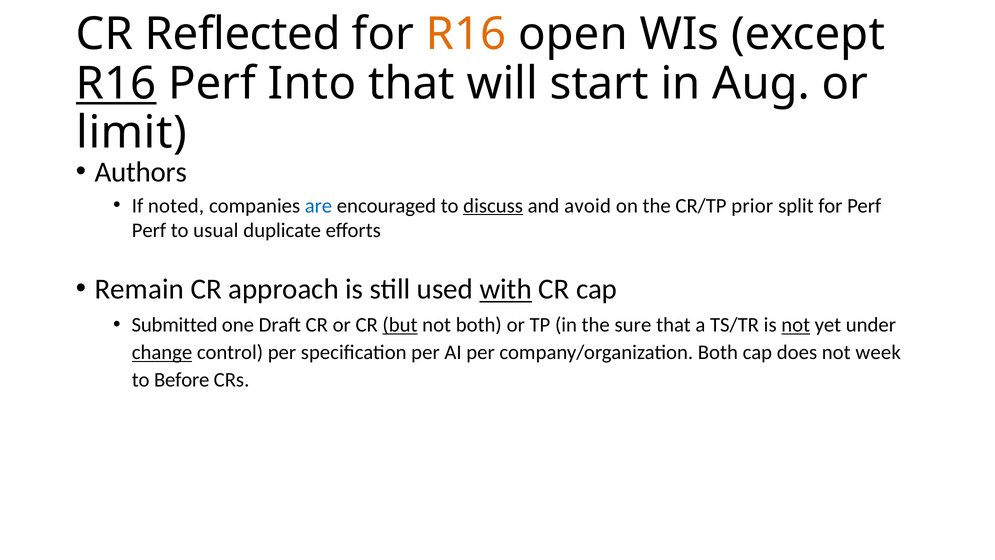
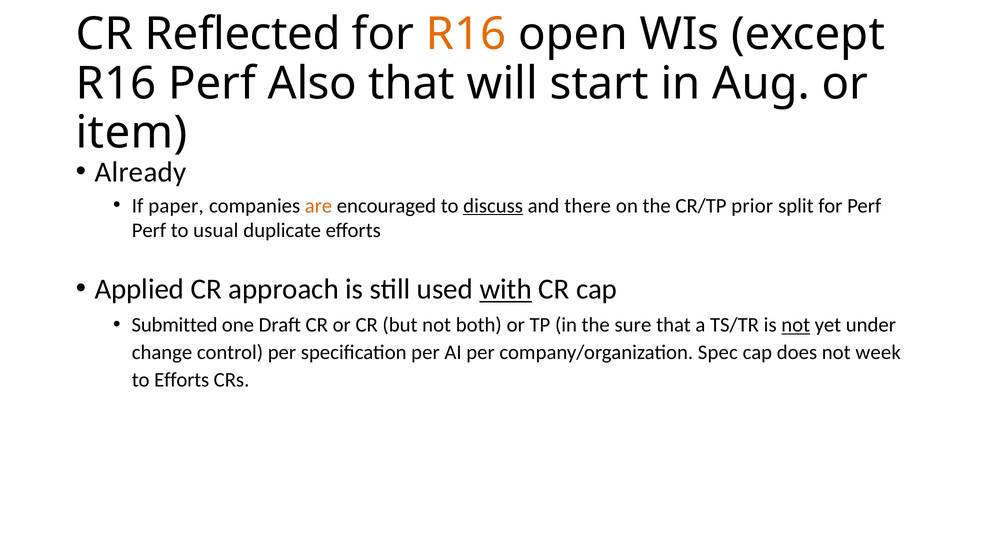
R16 at (116, 84) underline: present -> none
Into: Into -> Also
limit: limit -> item
Authors: Authors -> Already
noted: noted -> paper
are colour: blue -> orange
avoid: avoid -> there
Remain: Remain -> Applied
but underline: present -> none
change underline: present -> none
company/organization Both: Both -> Spec
to Before: Before -> Efforts
